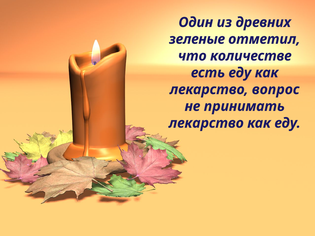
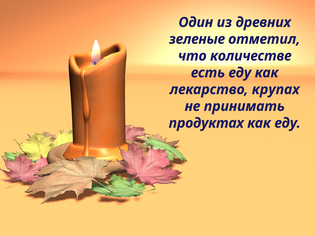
вопрос: вопрос -> крупах
лекарство at (206, 123): лекарство -> продуктах
